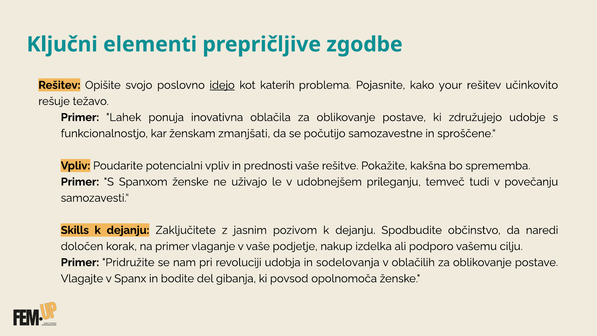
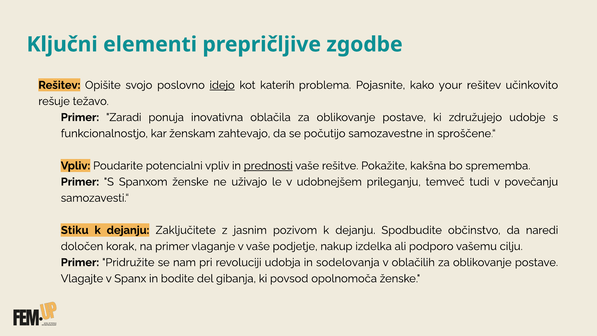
Lahek: Lahek -> Zaradi
zmanjšati: zmanjšati -> zahtevajo
prednosti underline: none -> present
Skills: Skills -> Stiku
